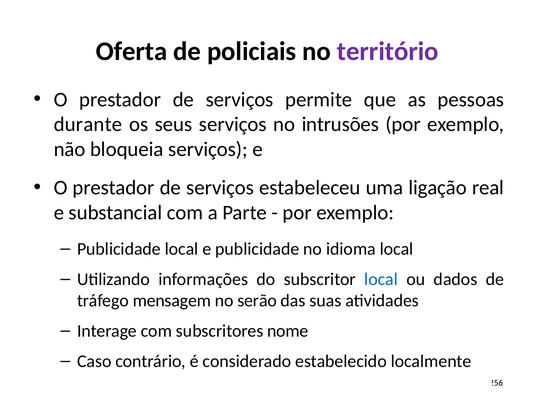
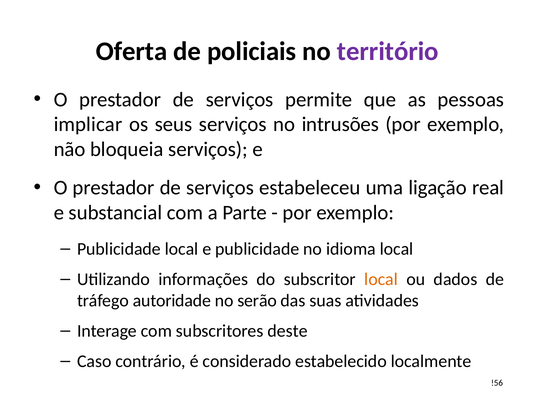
durante: durante -> implicar
local at (381, 280) colour: blue -> orange
mensagem: mensagem -> autoridade
nome: nome -> deste
